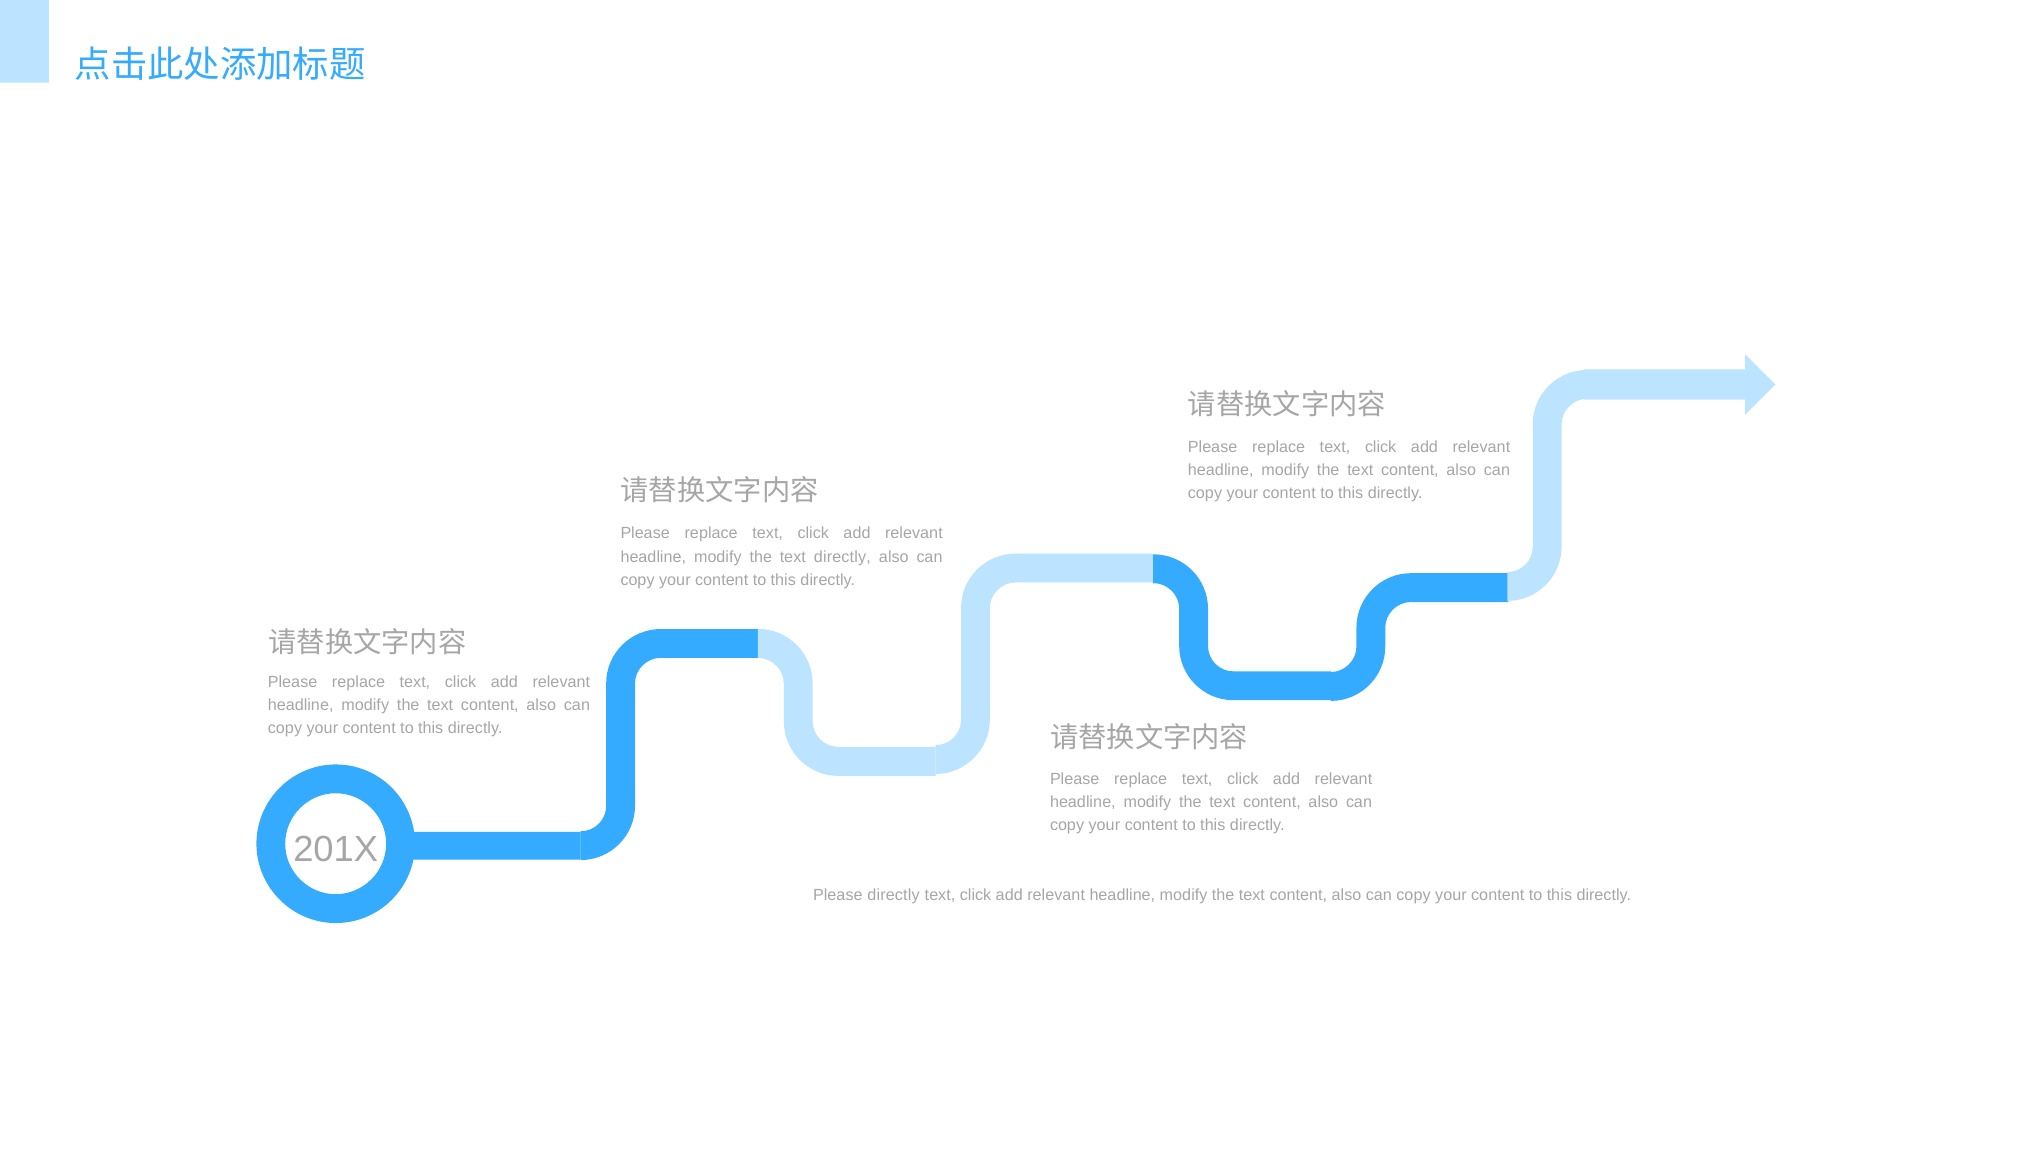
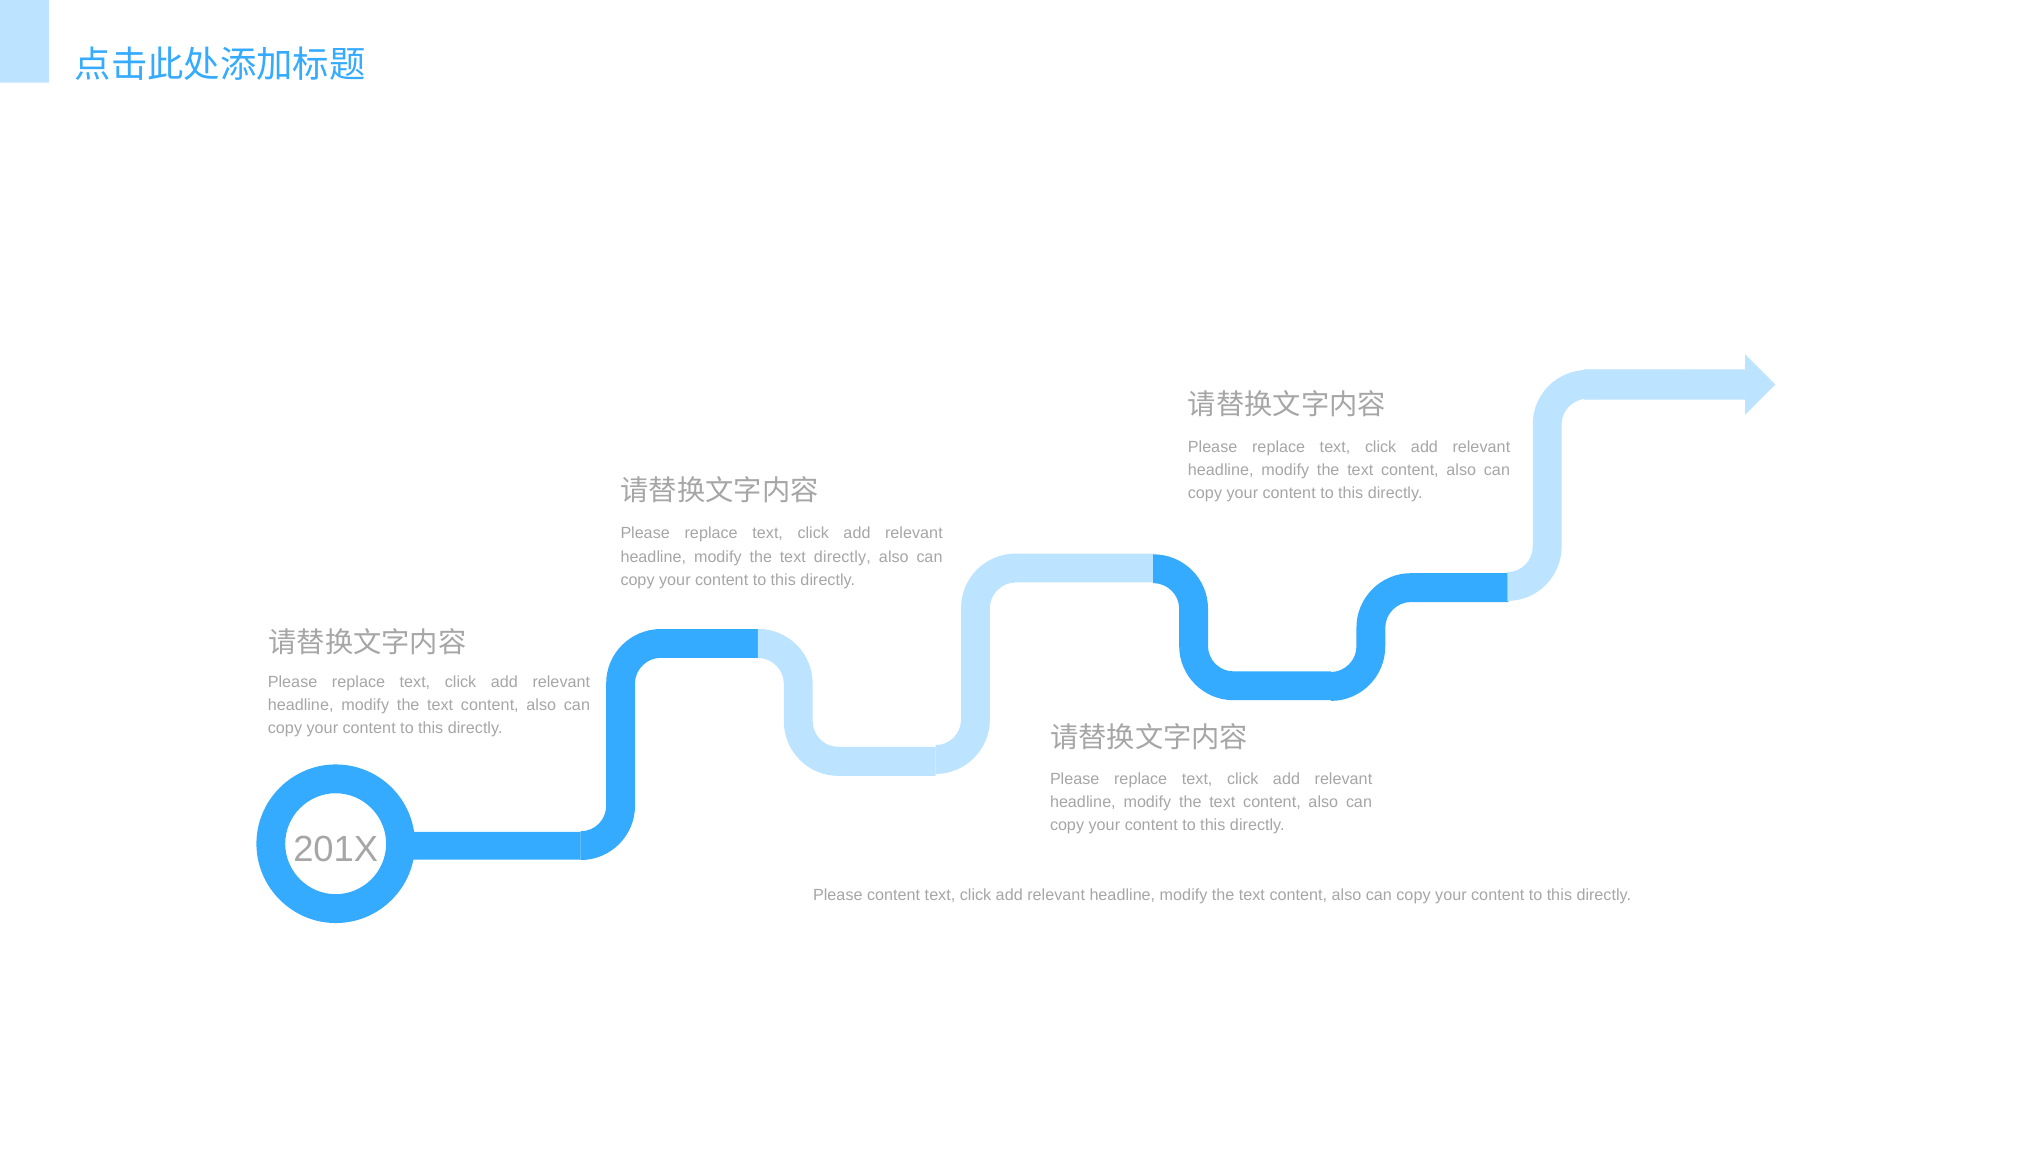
Please directly: directly -> content
